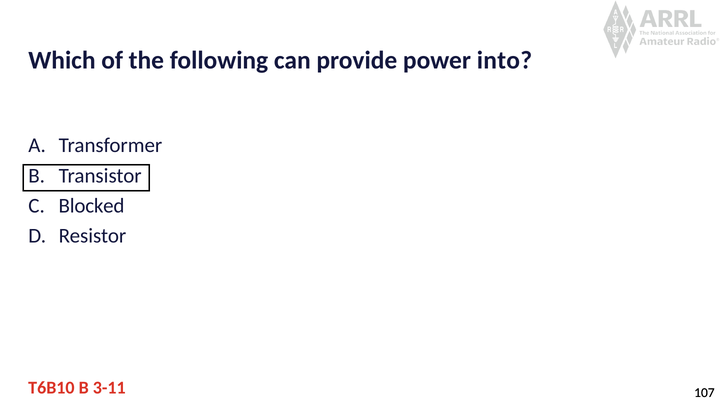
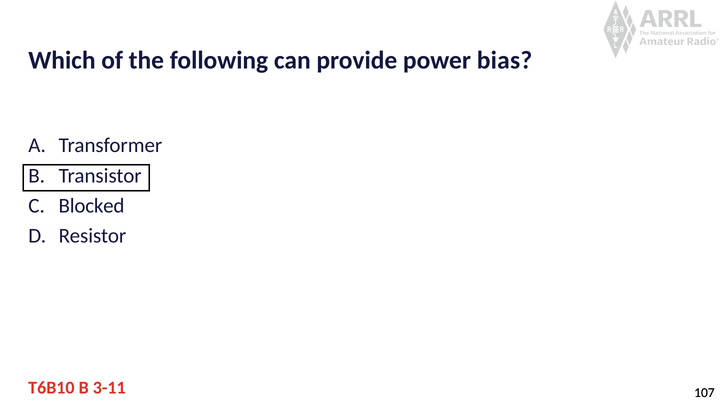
into: into -> bias
